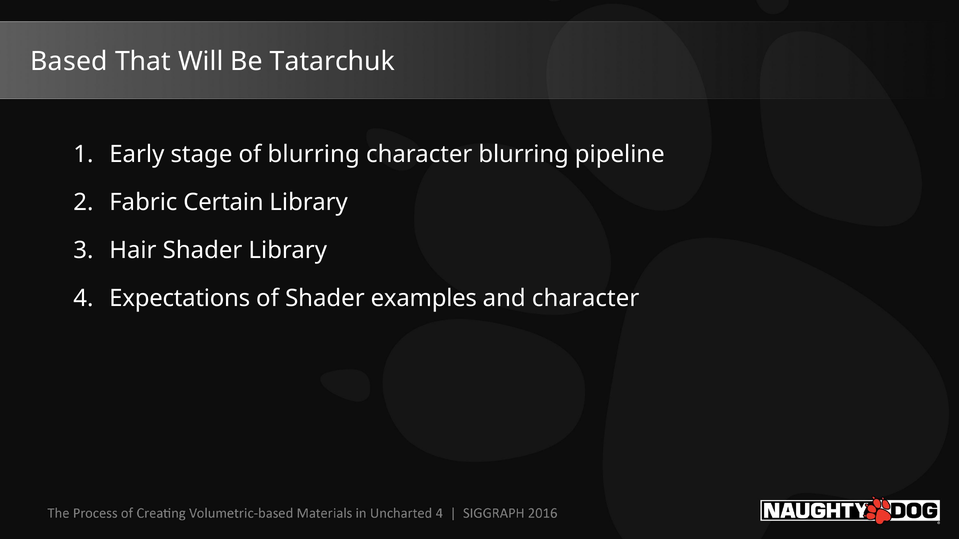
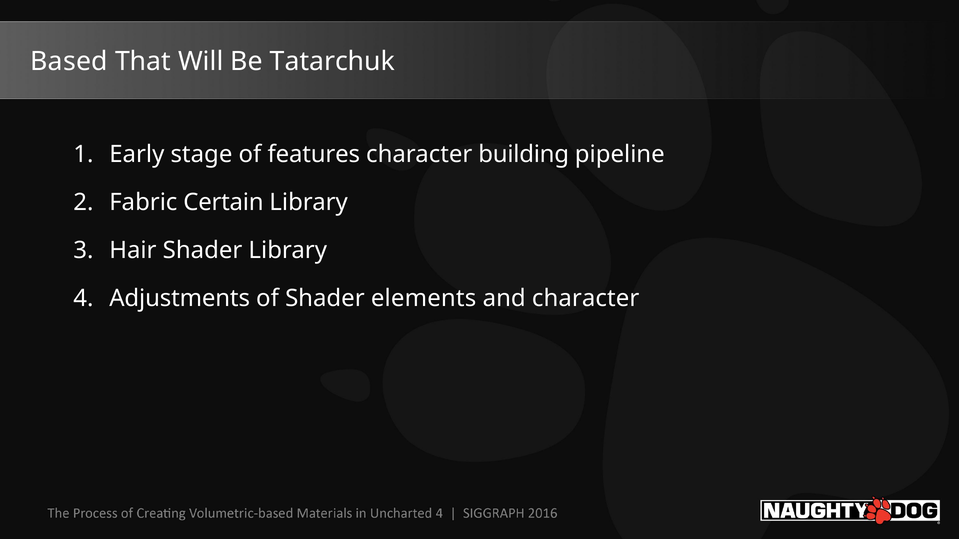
of blurring: blurring -> features
character blurring: blurring -> building
Expectations: Expectations -> Adjustments
examples: examples -> elements
